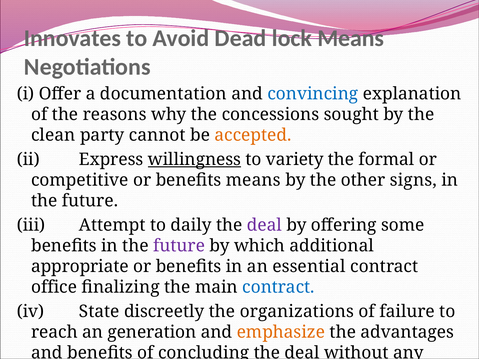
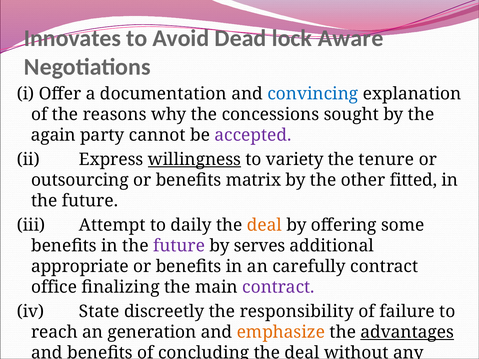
lock Means: Means -> Aware
clean: clean -> again
accepted colour: orange -> purple
formal: formal -> tenure
competitive: competitive -> outsourcing
benefits means: means -> matrix
signs: signs -> fitted
deal at (264, 225) colour: purple -> orange
which: which -> serves
essential: essential -> carefully
contract at (278, 287) colour: blue -> purple
organizations: organizations -> responsibility
advantages underline: none -> present
